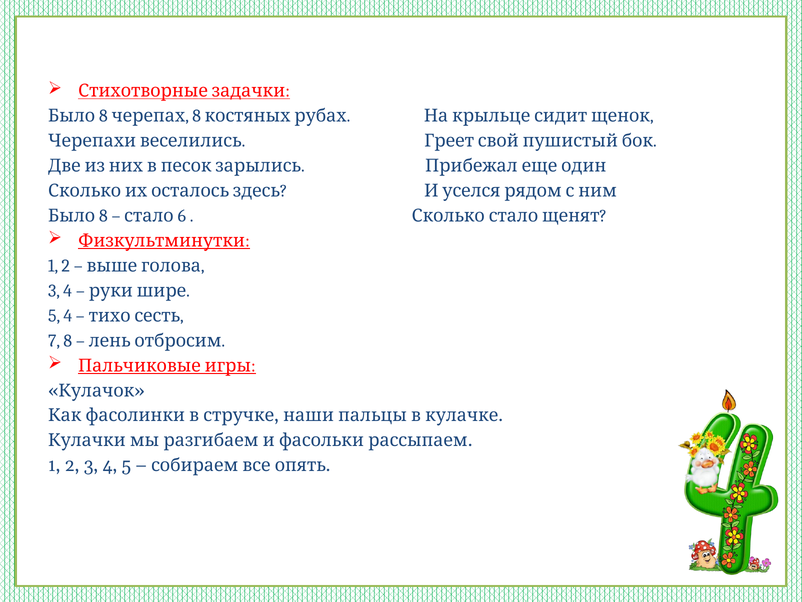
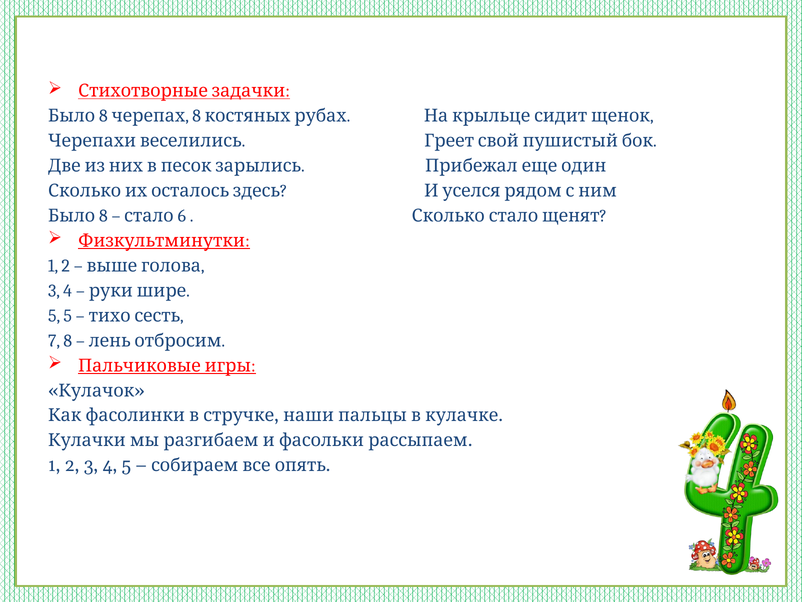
5 4: 4 -> 5
